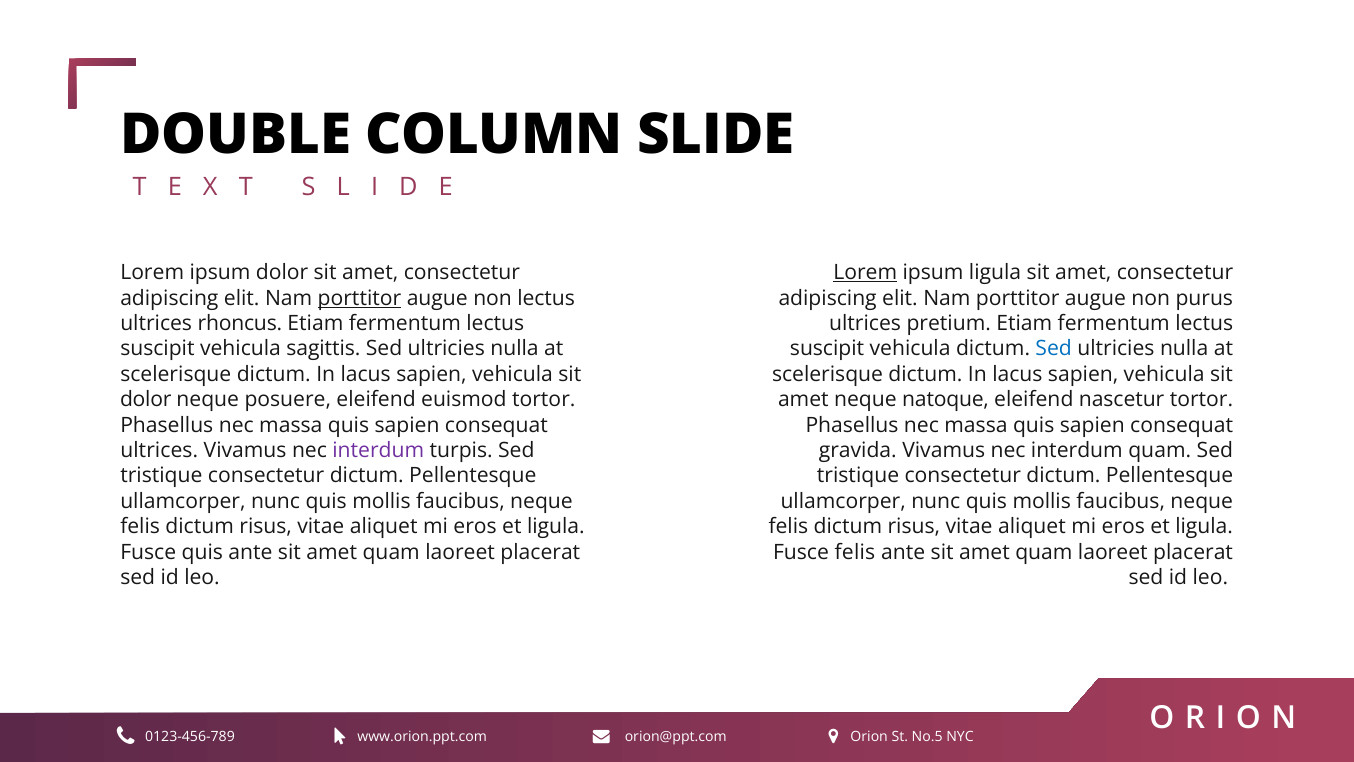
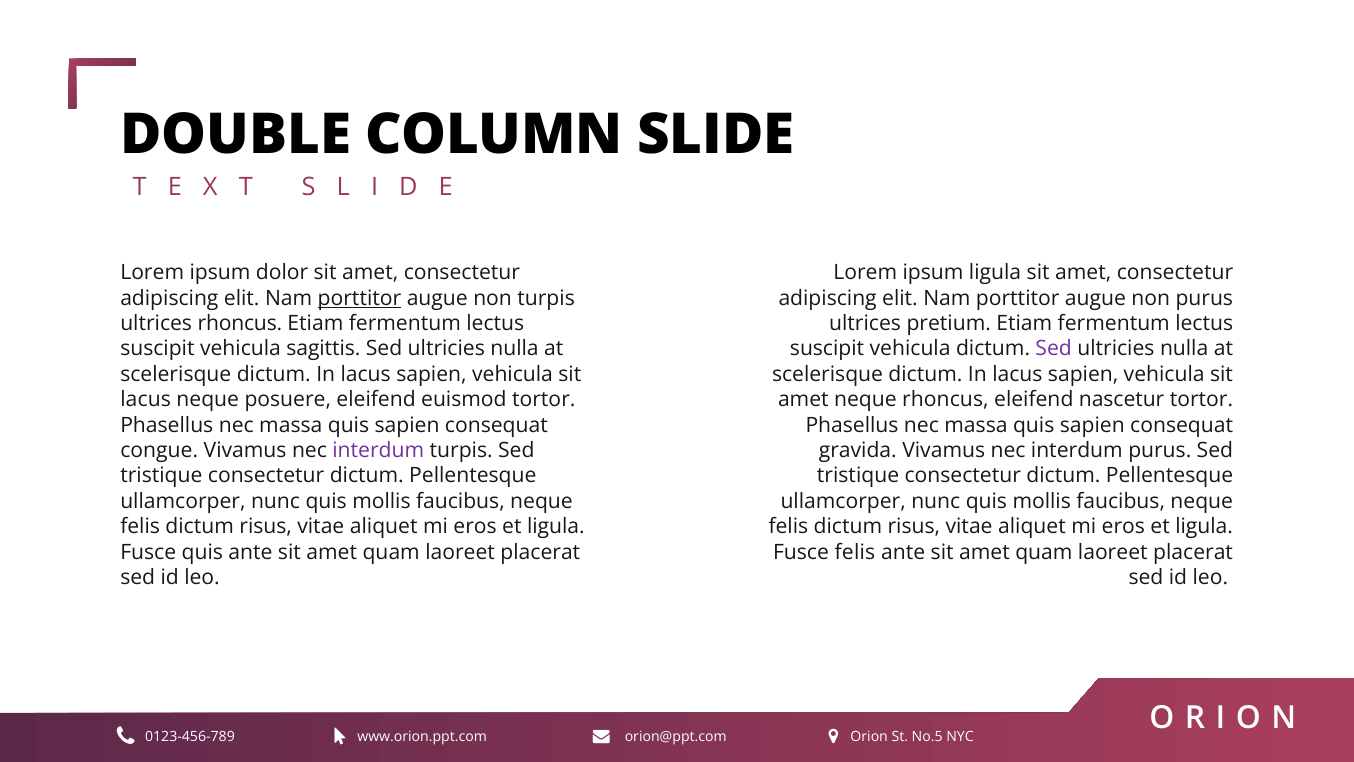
Lorem at (865, 273) underline: present -> none
non lectus: lectus -> turpis
Sed at (1054, 349) colour: blue -> purple
dolor at (146, 400): dolor -> lacus
neque natoque: natoque -> rhoncus
ultrices at (159, 450): ultrices -> congue
interdum quam: quam -> purus
